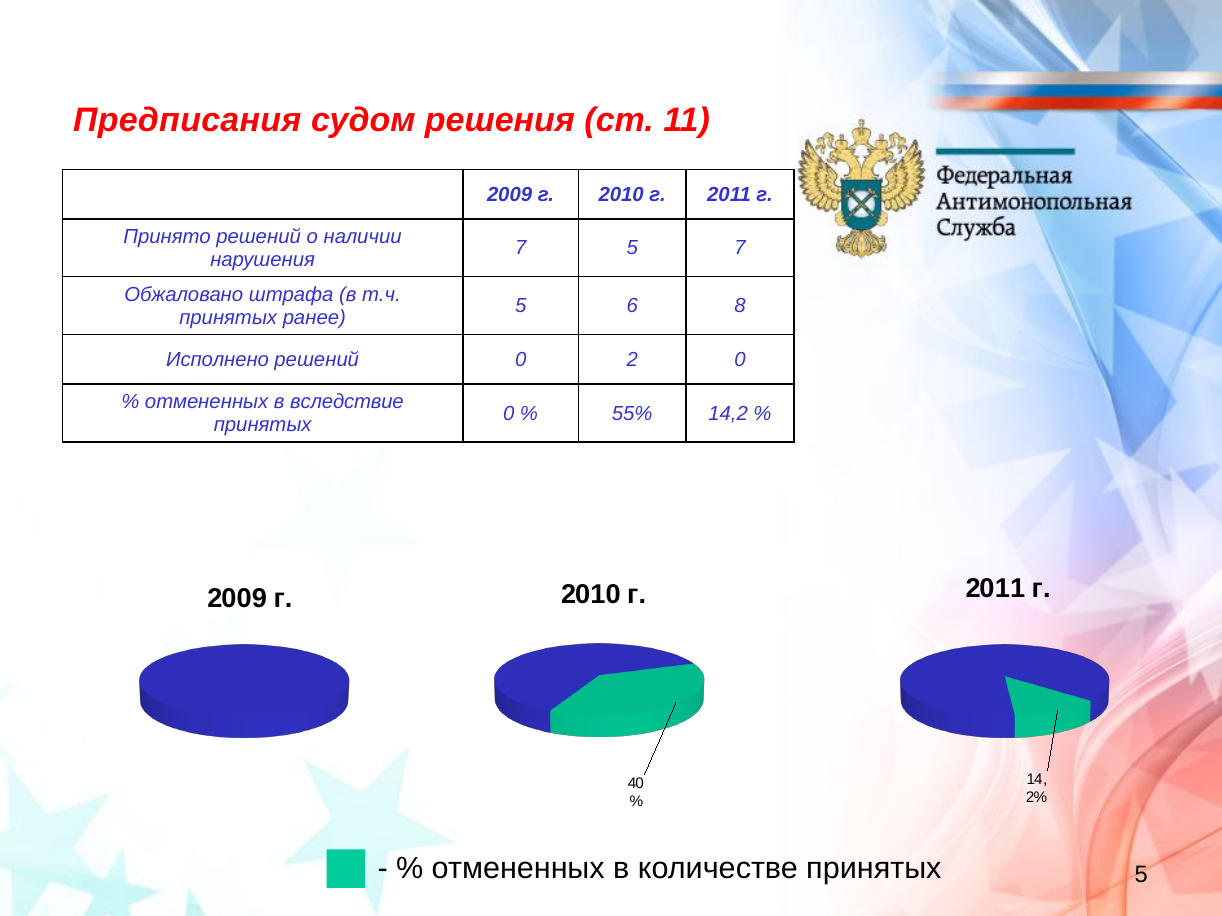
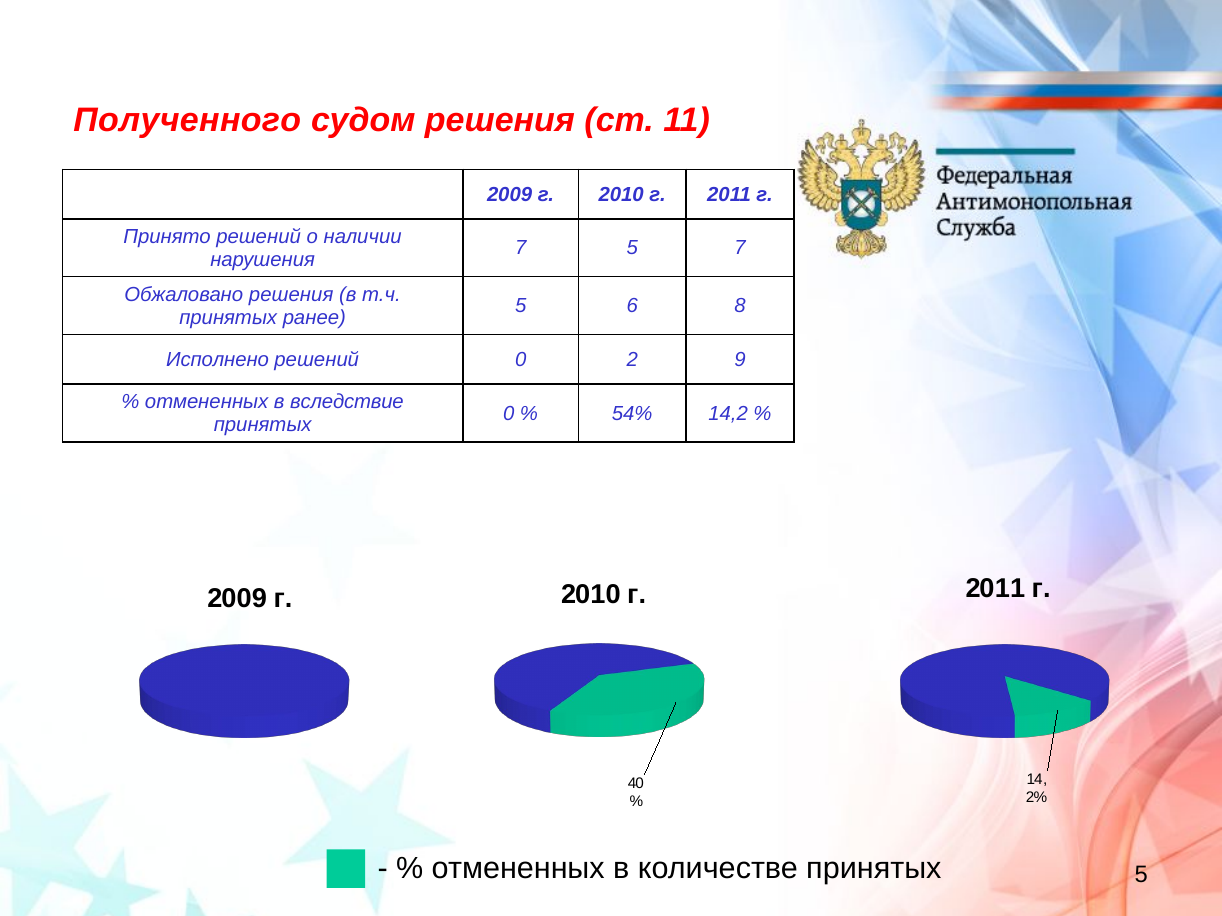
Предписания: Предписания -> Полученного
Обжаловано штрафа: штрафа -> решения
2 0: 0 -> 9
55%: 55% -> 54%
